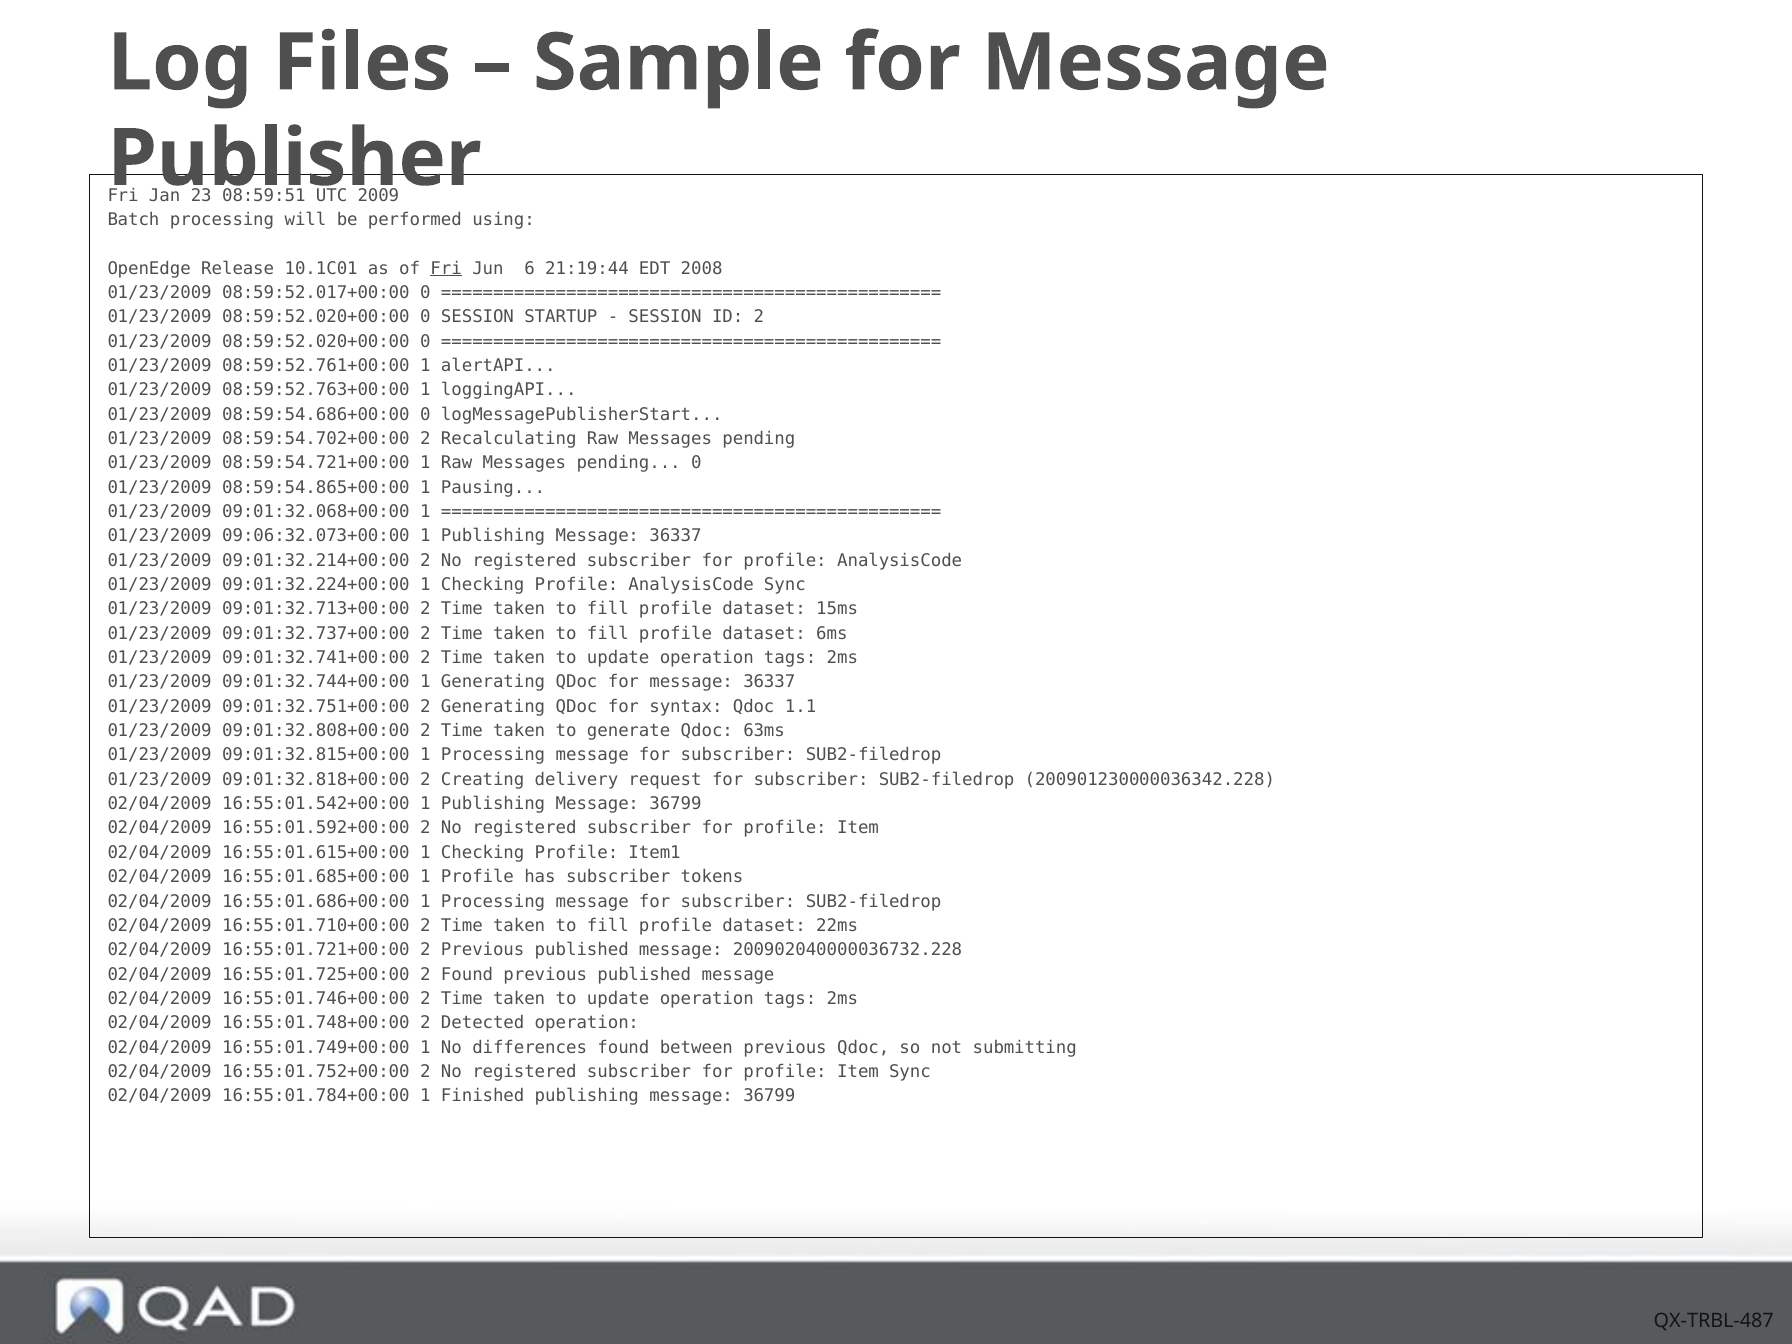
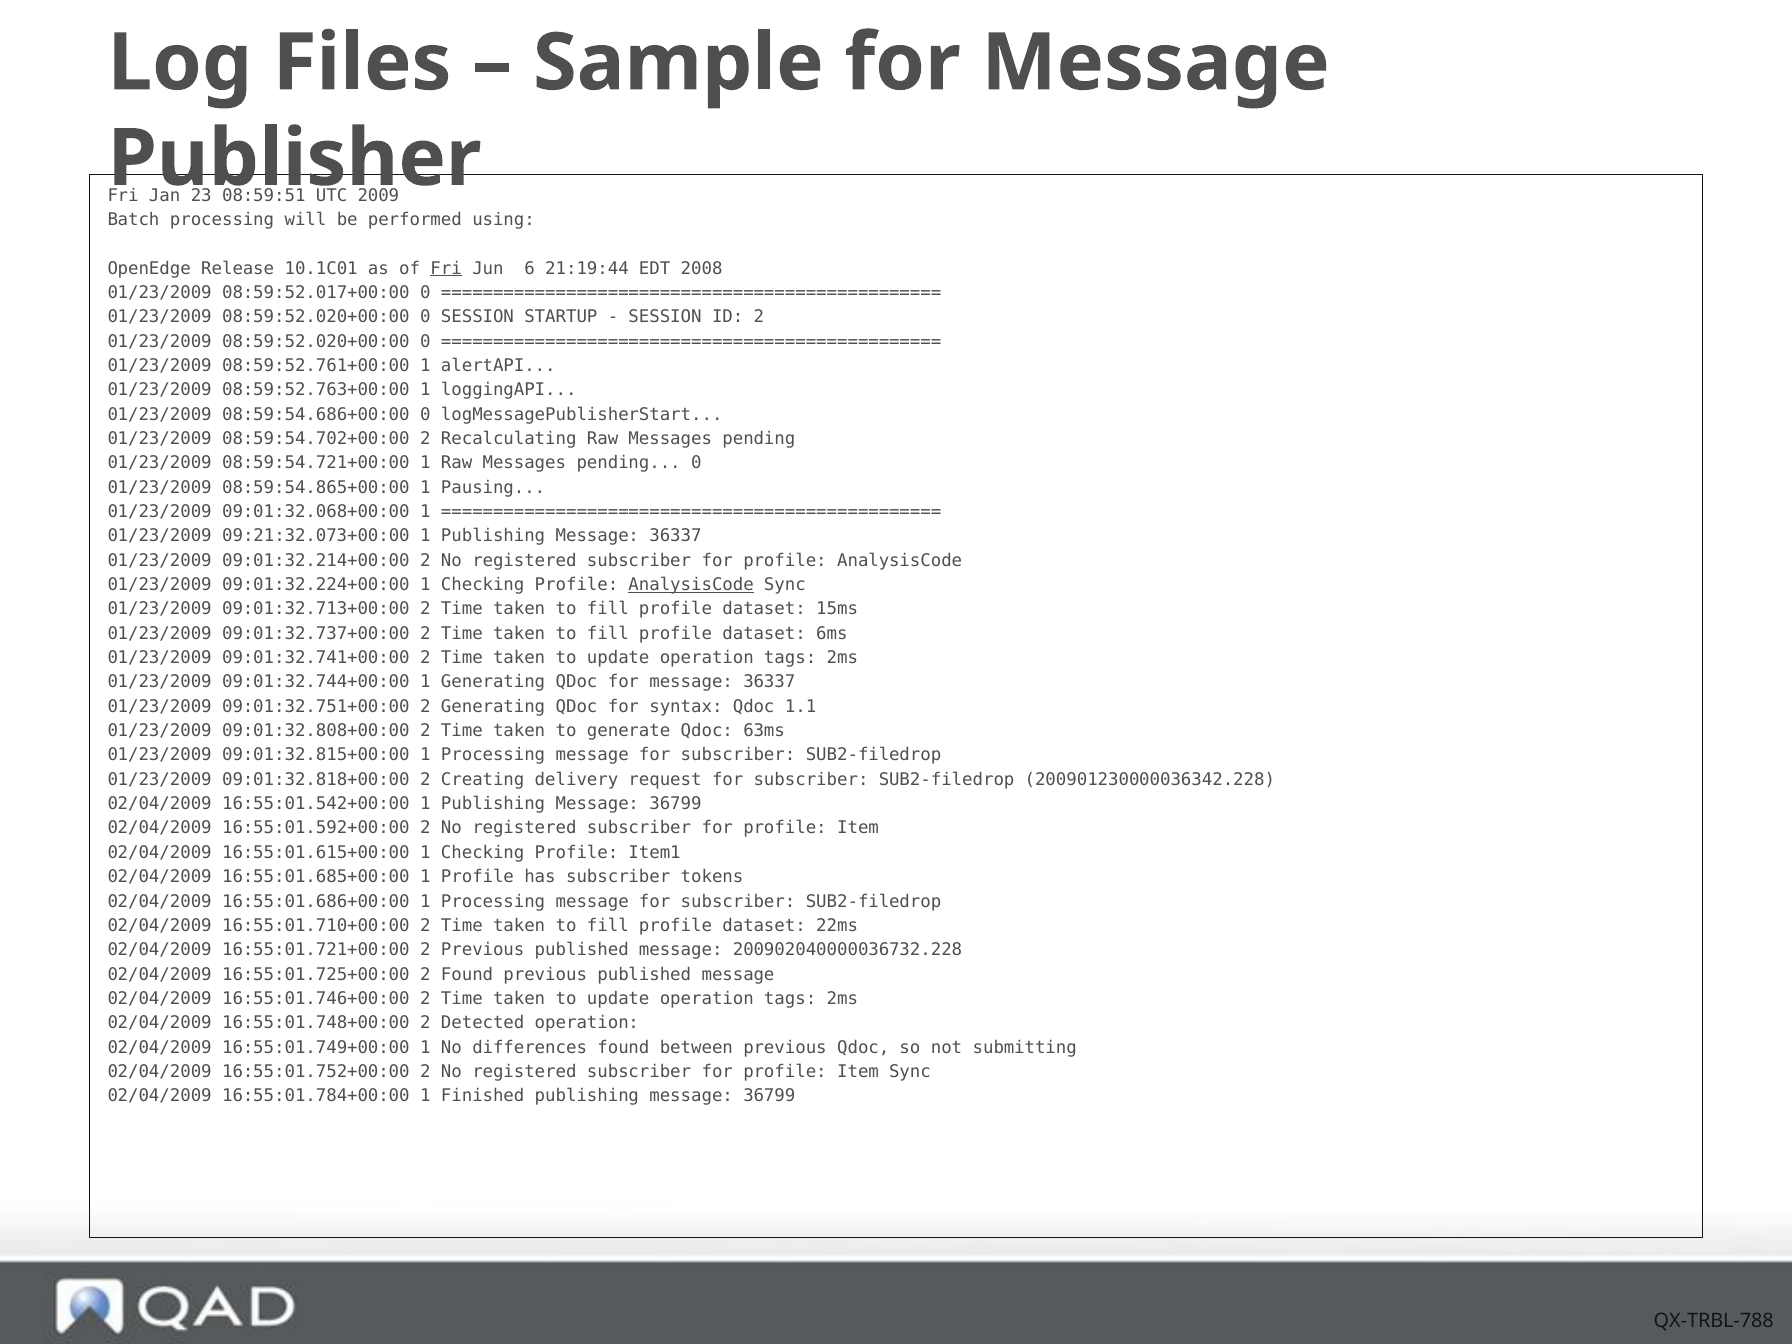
09:06:32.073+00:00: 09:06:32.073+00:00 -> 09:21:32.073+00:00
AnalysisCode at (691, 585) underline: none -> present
QX-TRBL-487: QX-TRBL-487 -> QX-TRBL-788
